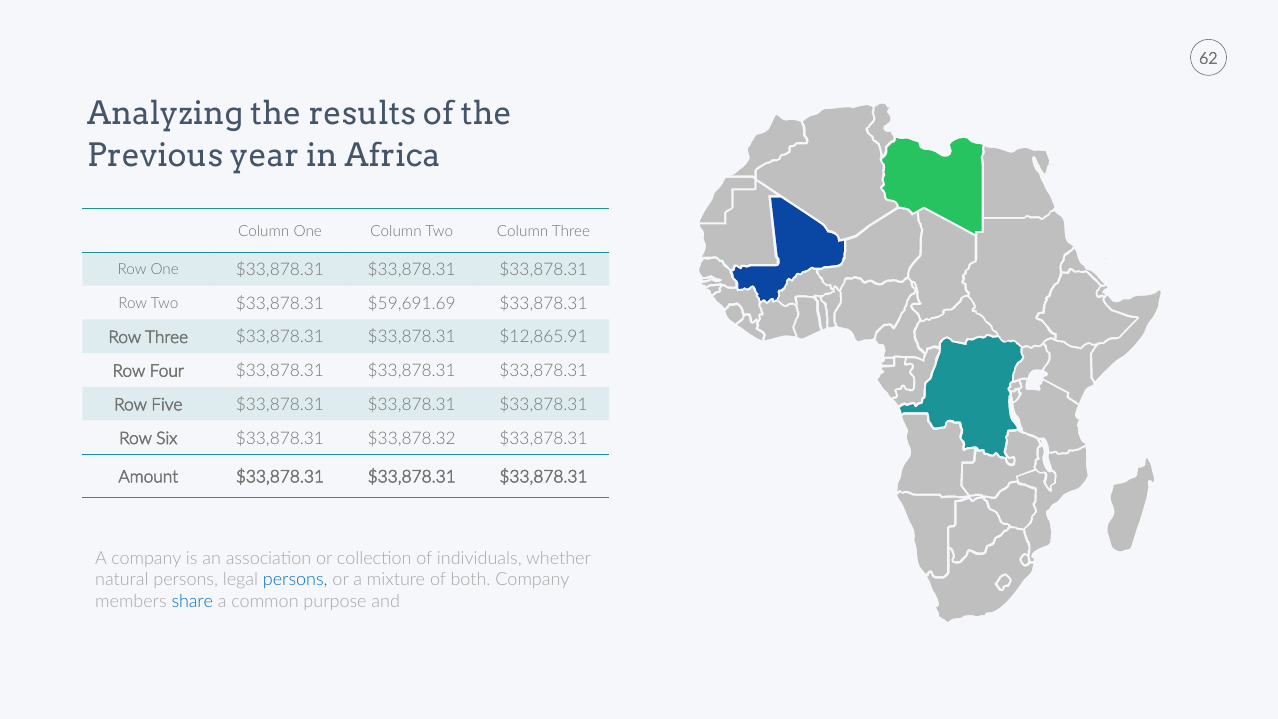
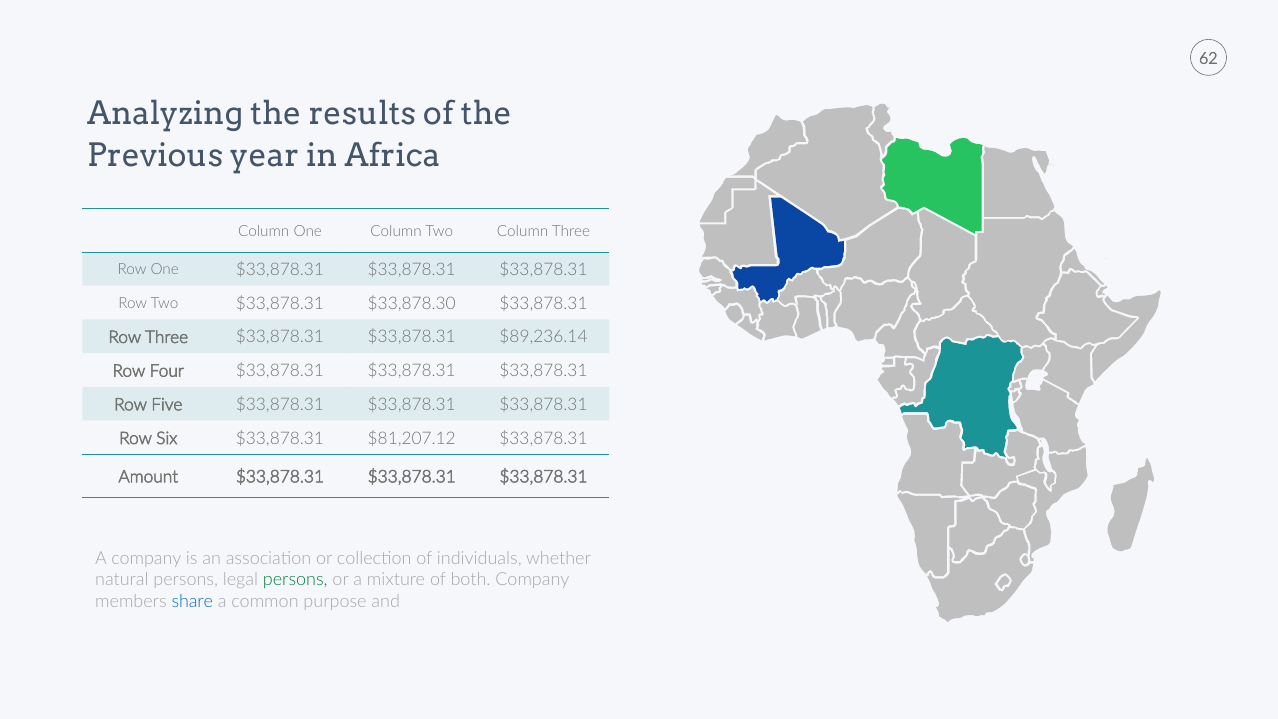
$59,691.69: $59,691.69 -> $33,878.30
$12,865.91: $12,865.91 -> $89,236.14
$33,878.32: $33,878.32 -> $81,207.12
persons at (295, 580) colour: blue -> green
